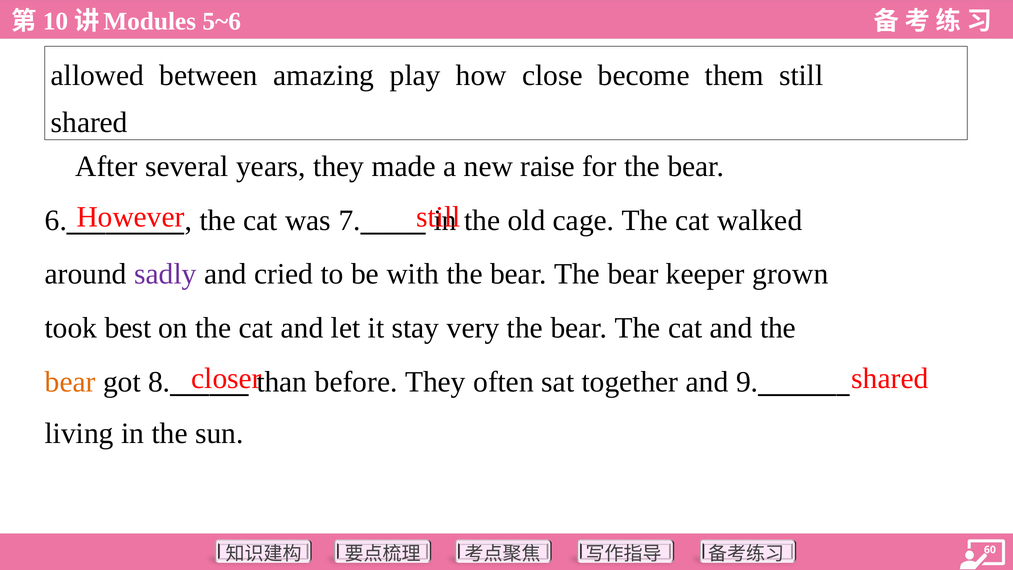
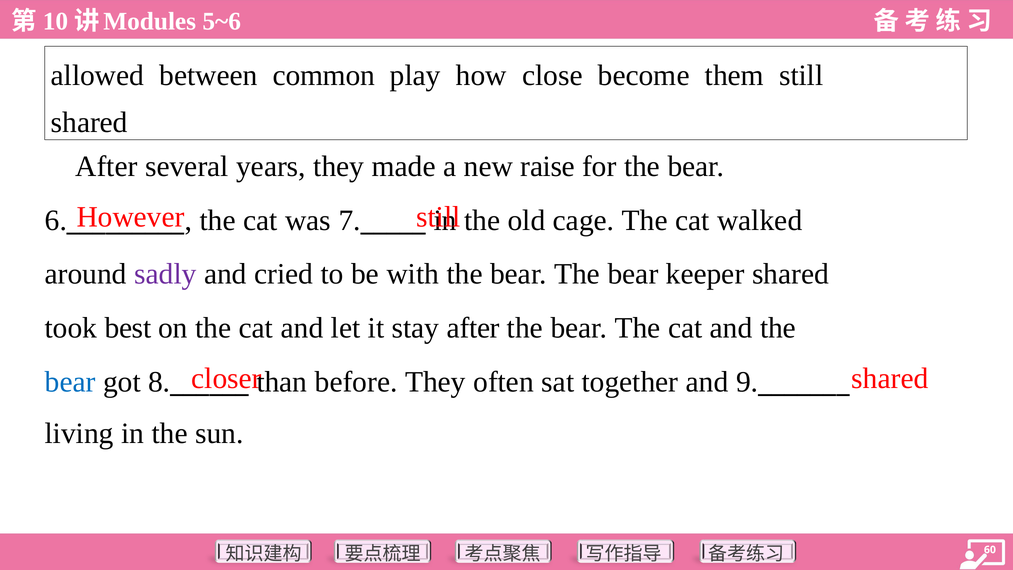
amazing: amazing -> common
keeper grown: grown -> shared
stay very: very -> after
bear at (70, 382) colour: orange -> blue
